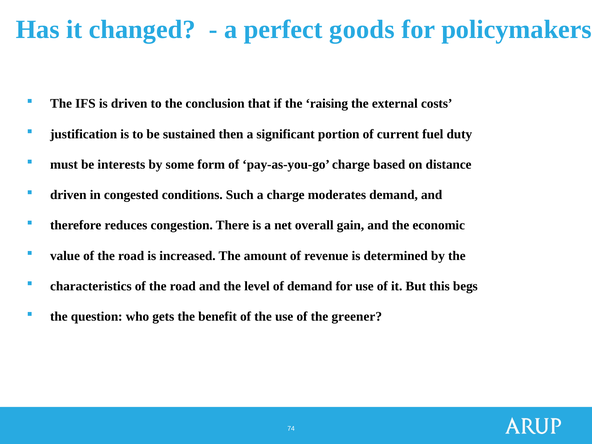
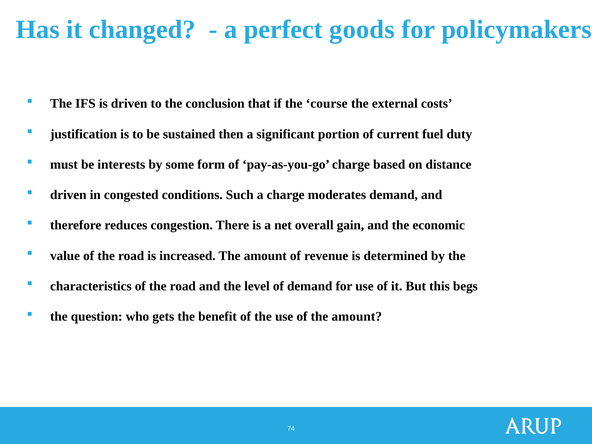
raising: raising -> course
of the greener: greener -> amount
